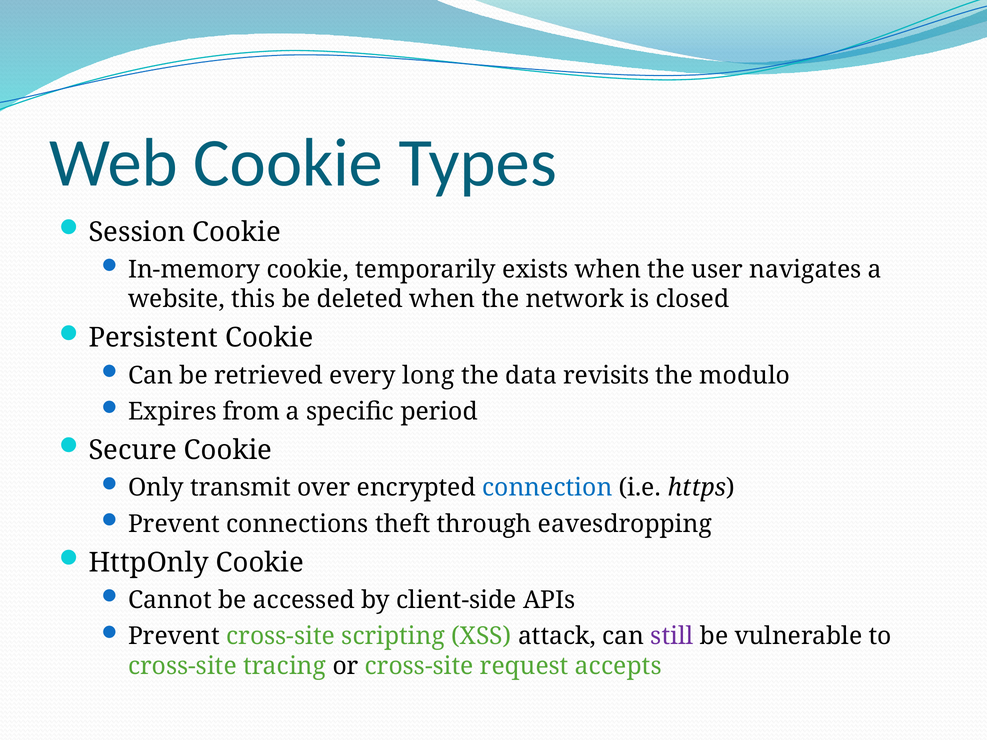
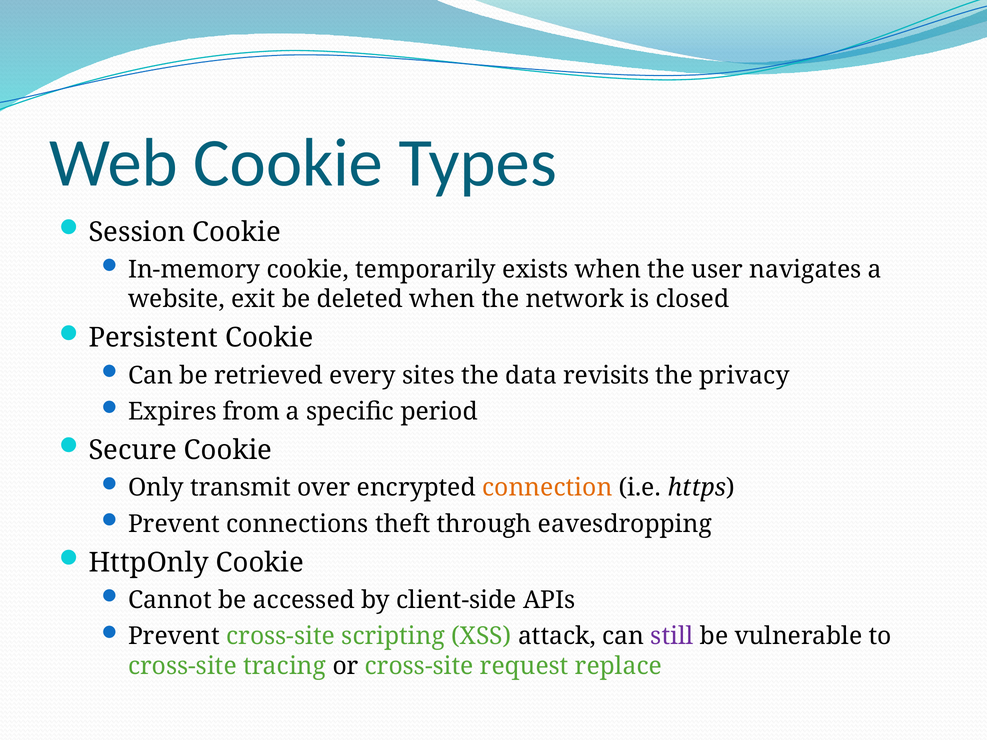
this: this -> exit
long: long -> sites
modulo: modulo -> privacy
connection colour: blue -> orange
accepts: accepts -> replace
